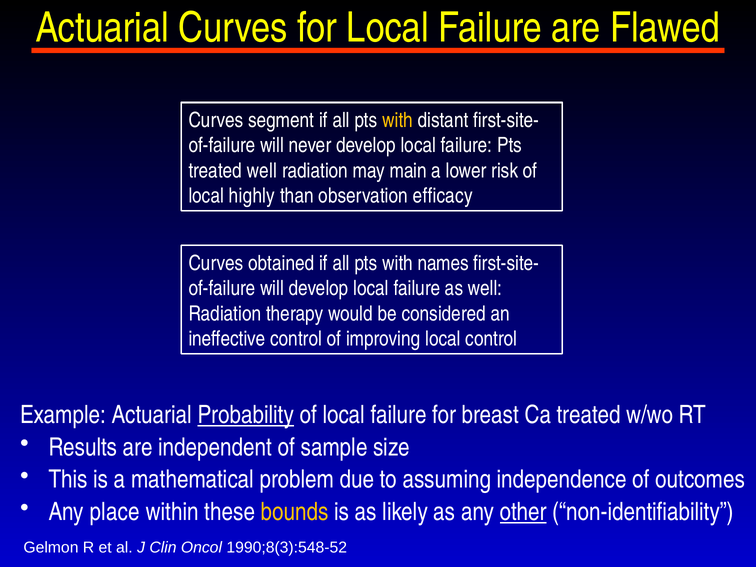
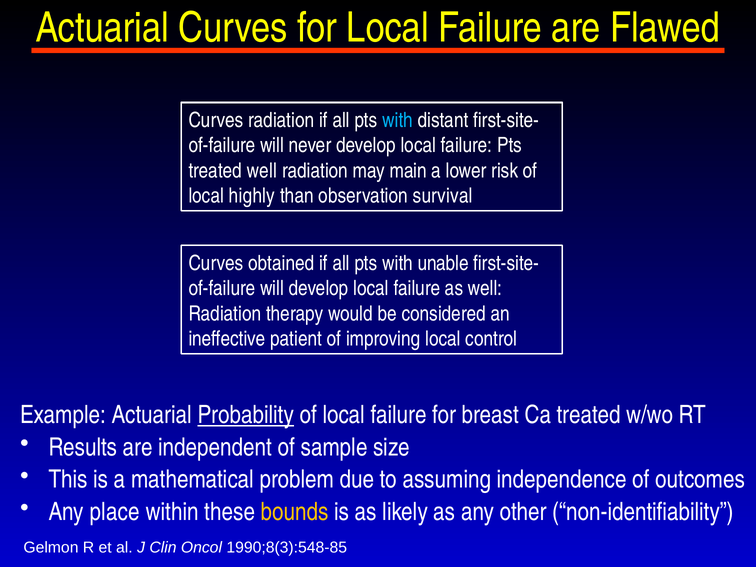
Curves segment: segment -> radiation
with at (398, 120) colour: yellow -> light blue
efficacy: efficacy -> survival
names: names -> unable
ineffective control: control -> patient
other underline: present -> none
1990;8(3):548-52: 1990;8(3):548-52 -> 1990;8(3):548-85
